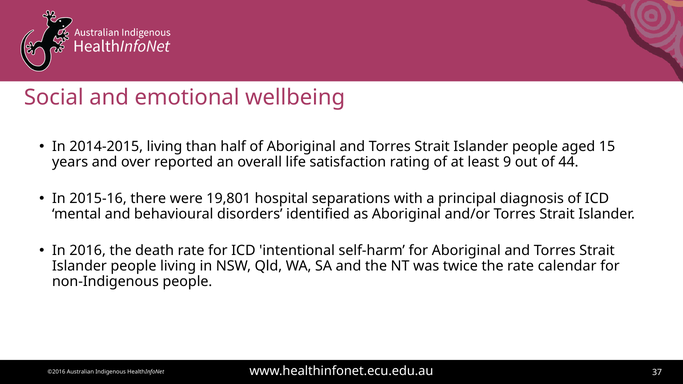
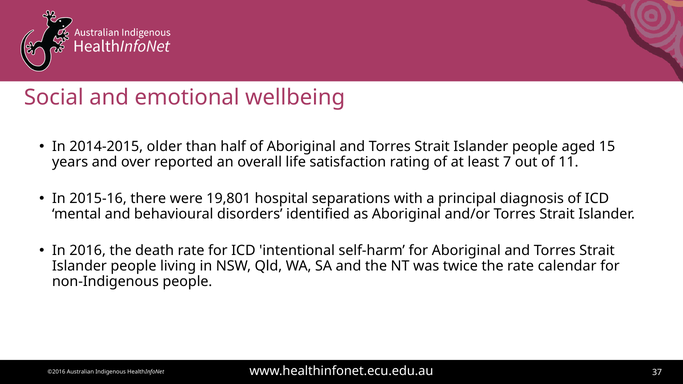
2014-2015 living: living -> older
9: 9 -> 7
44: 44 -> 11
